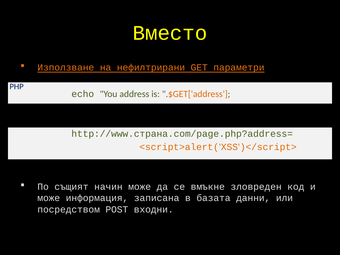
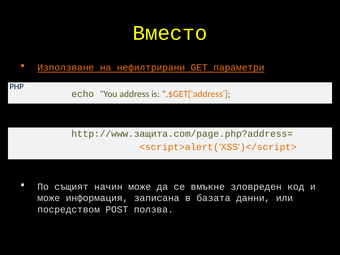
http://www.страна.com/page.php?address=: http://www.страна.com/page.php?address= -> http://www.защита.com/page.php?address=
входни: входни -> ползва
